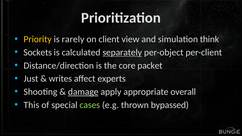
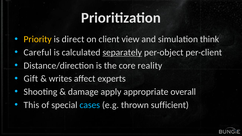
rarely: rarely -> direct
Sockets: Sockets -> Careful
packet: packet -> reality
Just: Just -> Gift
damage underline: present -> none
cases colour: light green -> light blue
bypassed: bypassed -> sufficient
